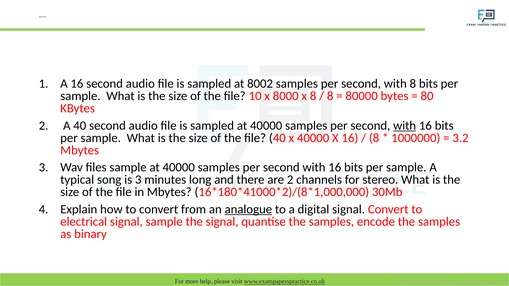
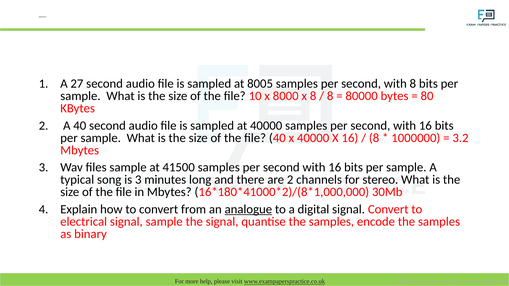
A 16: 16 -> 27
8002: 8002 -> 8005
with at (405, 126) underline: present -> none
sample at 40000: 40000 -> 41500
